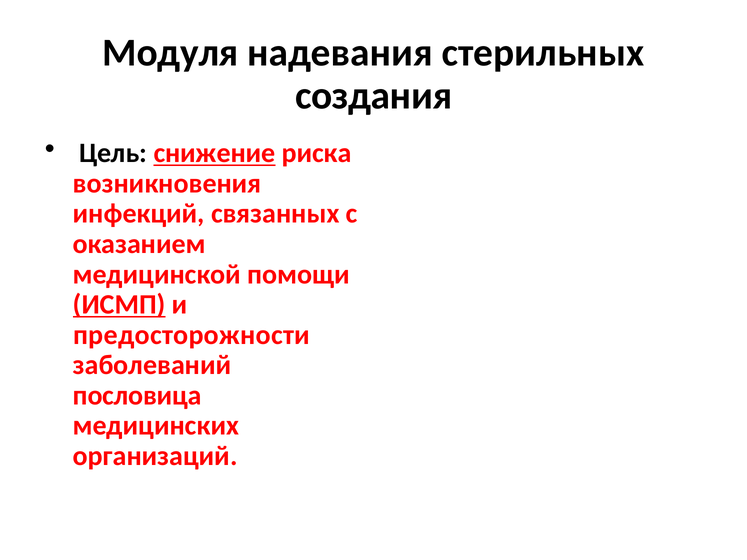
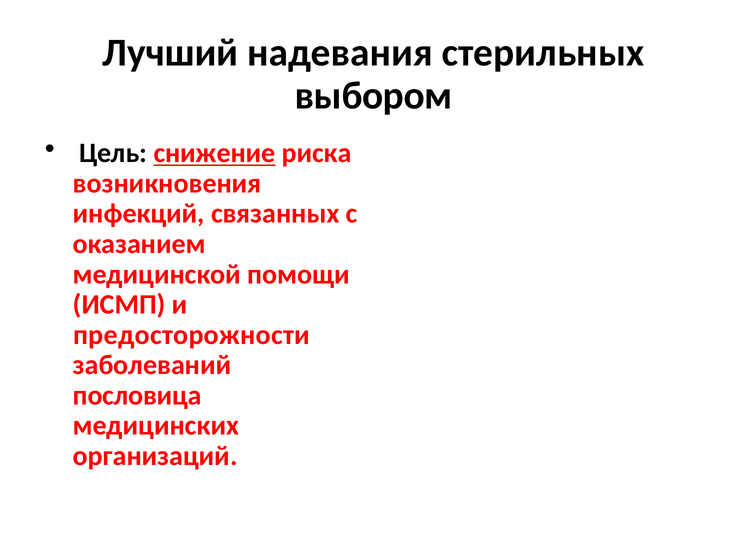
Модуля: Модуля -> Лучший
создания: создания -> выбором
ИСМП underline: present -> none
